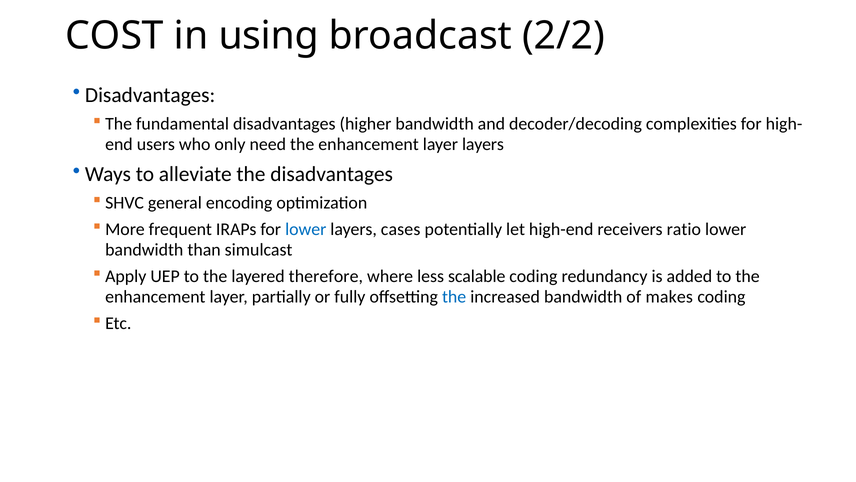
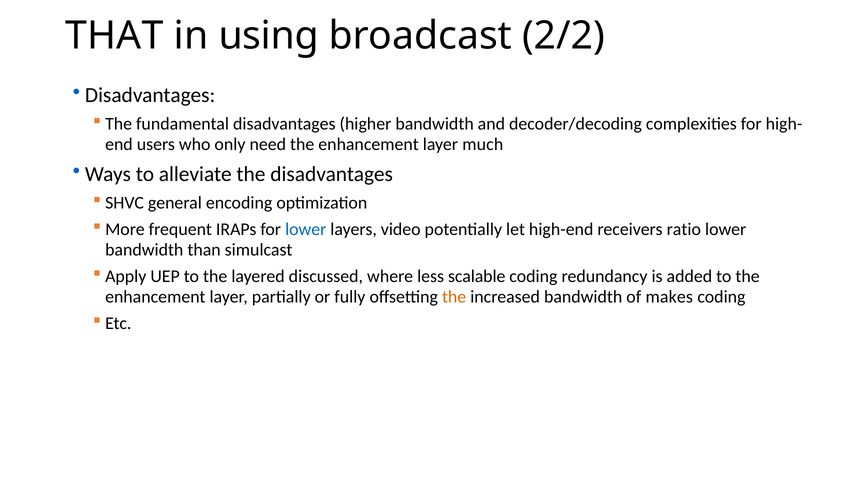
COST: COST -> THAT
layer layers: layers -> much
cases: cases -> video
therefore: therefore -> discussed
the at (454, 296) colour: blue -> orange
